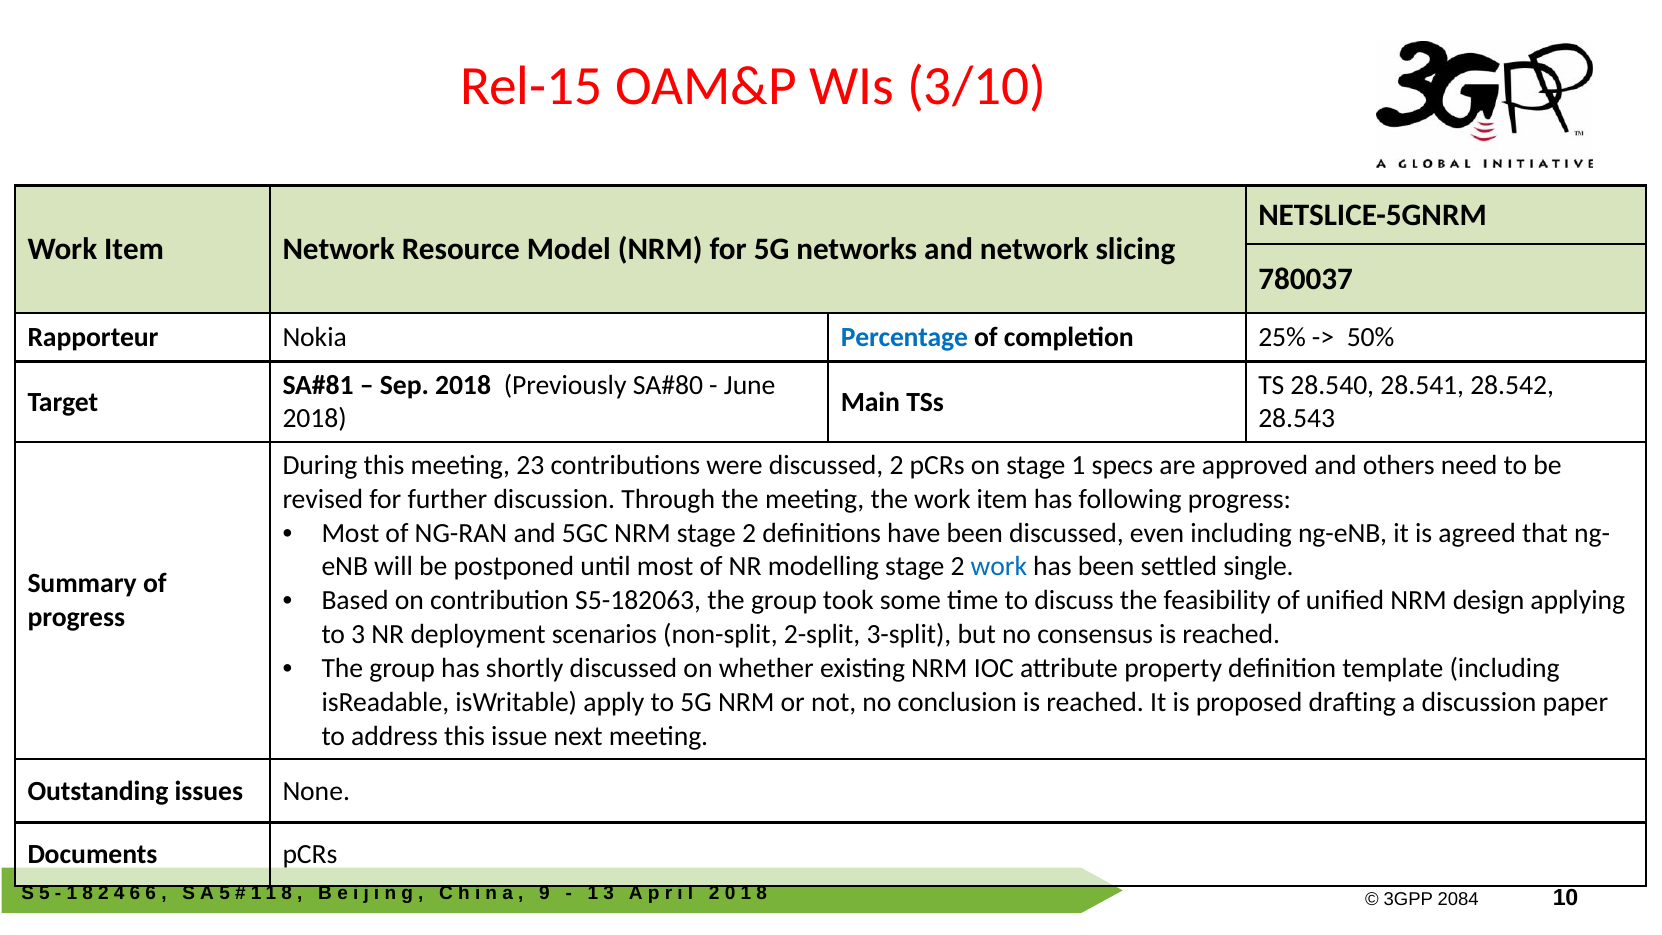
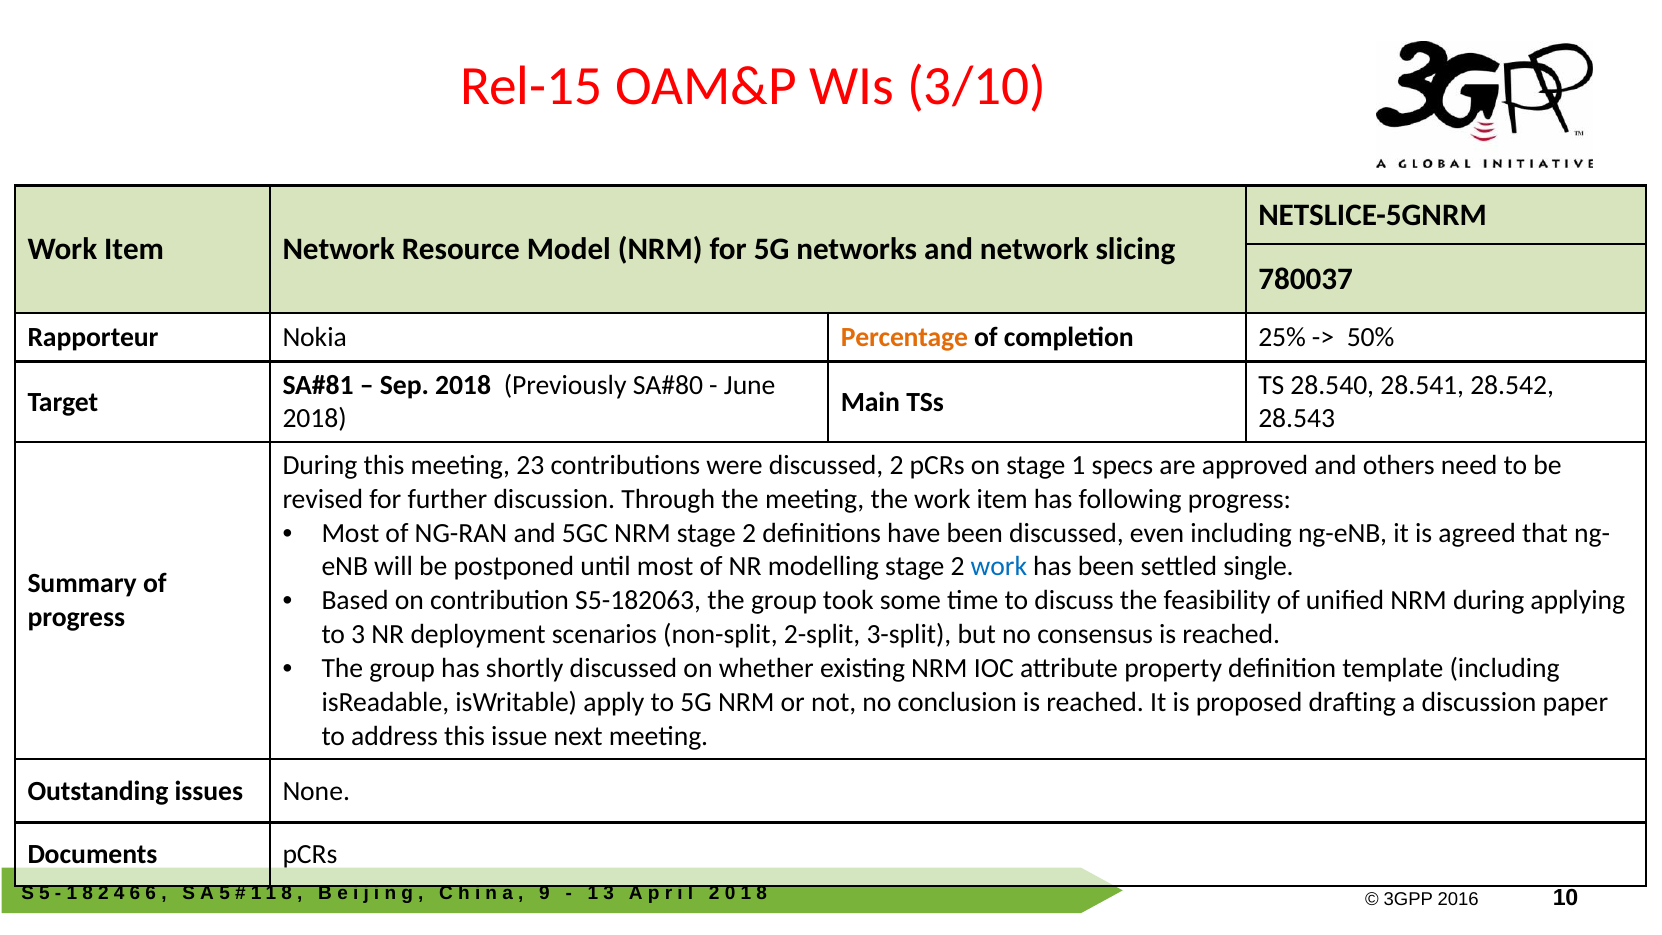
Percentage colour: blue -> orange
NRM design: design -> during
2084: 2084 -> 2016
